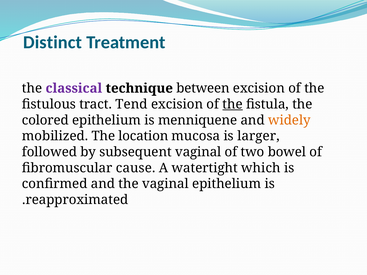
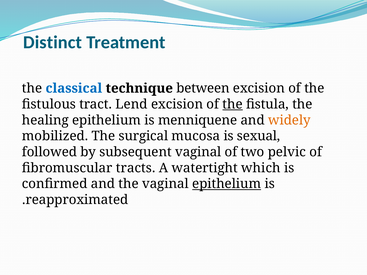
classical colour: purple -> blue
Tend: Tend -> Lend
colored: colored -> healing
location: location -> surgical
larger: larger -> sexual
bowel: bowel -> pelvic
cause: cause -> tracts
epithelium at (227, 184) underline: none -> present
